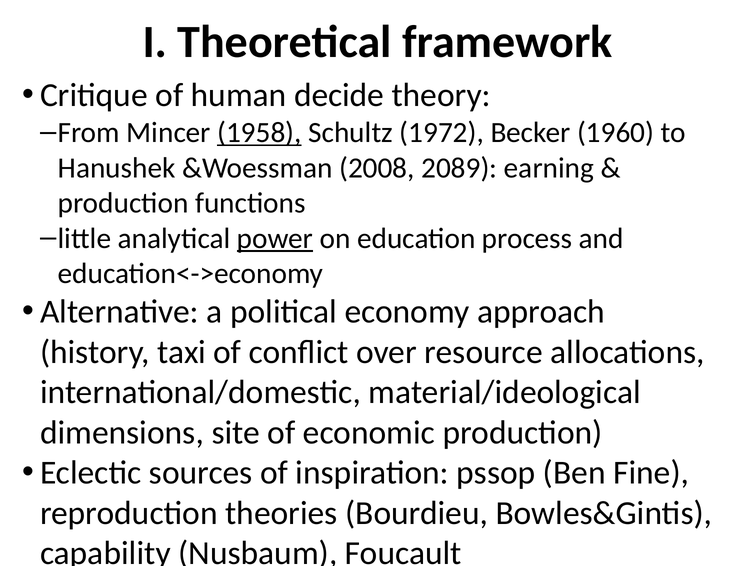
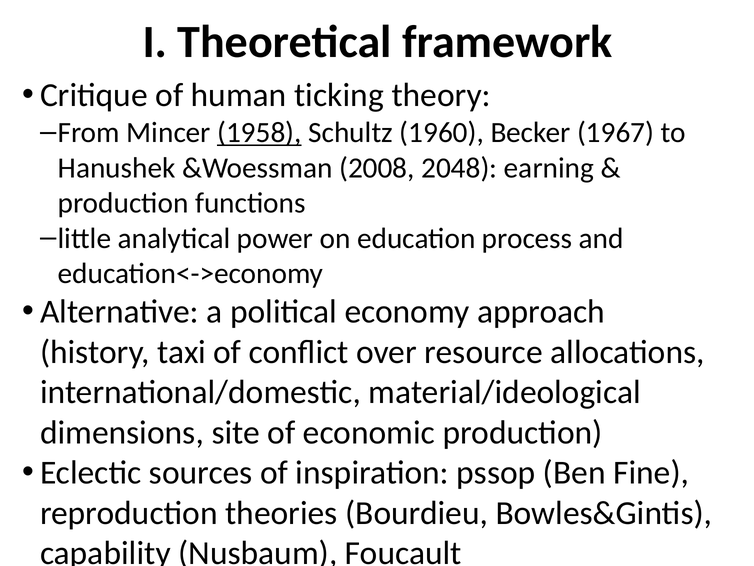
decide: decide -> ticking
1972: 1972 -> 1960
1960: 1960 -> 1967
2089: 2089 -> 2048
power underline: present -> none
